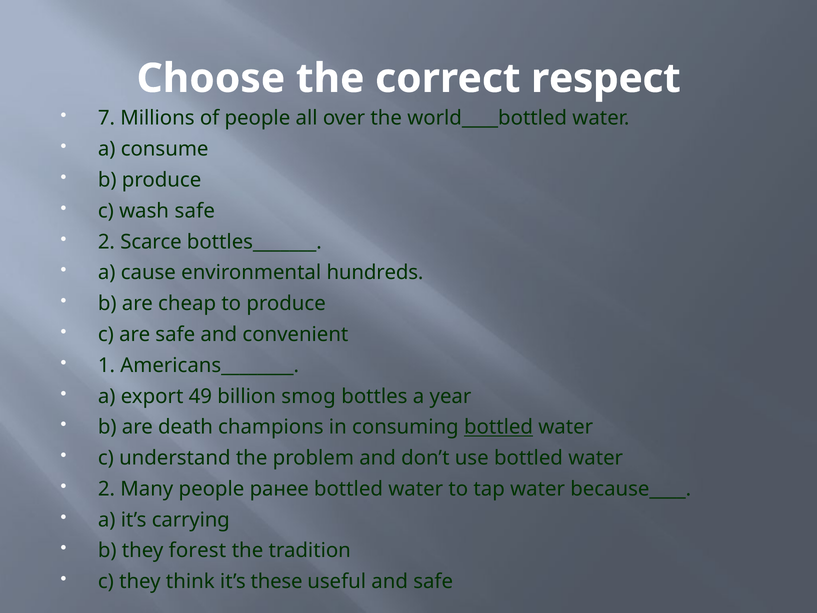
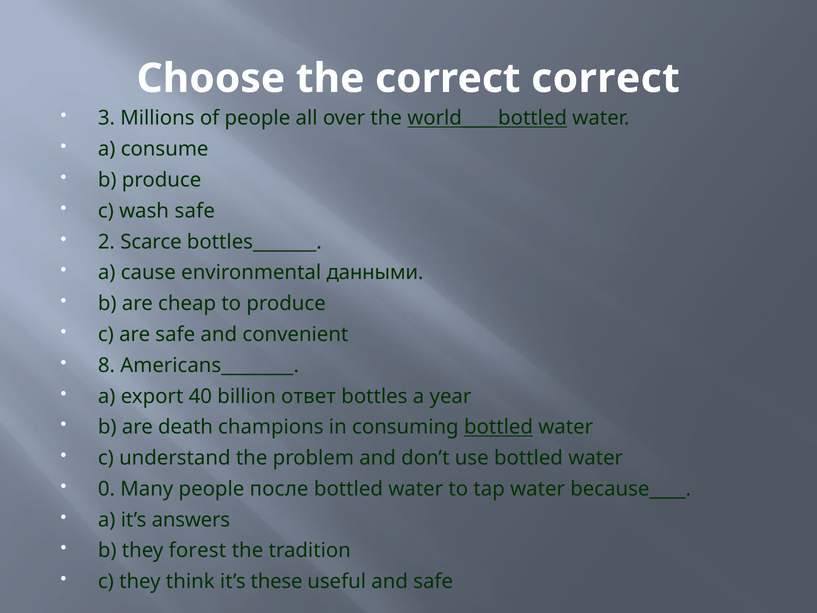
correct respect: respect -> correct
7: 7 -> 3
world____bottled underline: none -> present
hundreds: hundreds -> данными
1: 1 -> 8
49: 49 -> 40
smog: smog -> ответ
2 at (106, 489): 2 -> 0
ранее: ранее -> после
carrying: carrying -> answers
